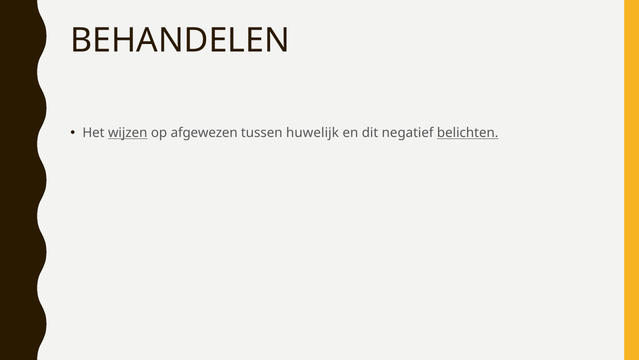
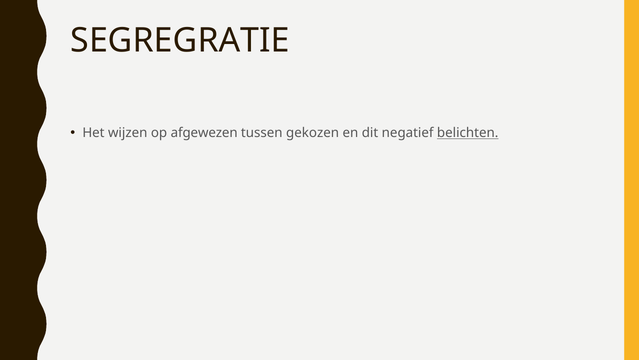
BEHANDELEN: BEHANDELEN -> SEGREGRATIE
wijzen underline: present -> none
huwelijk: huwelijk -> gekozen
